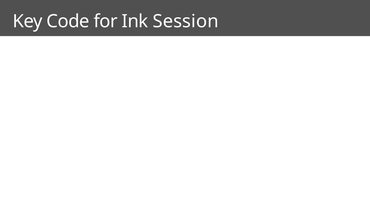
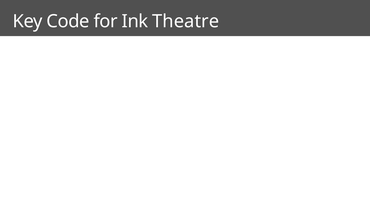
Session: Session -> Theatre
